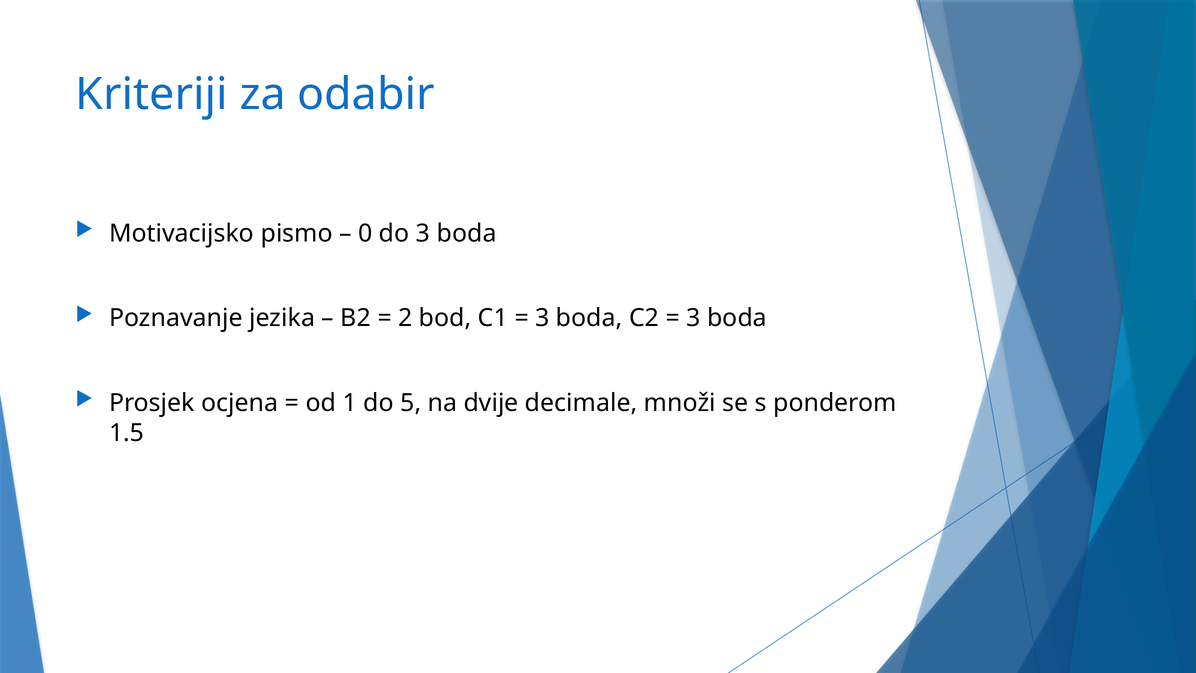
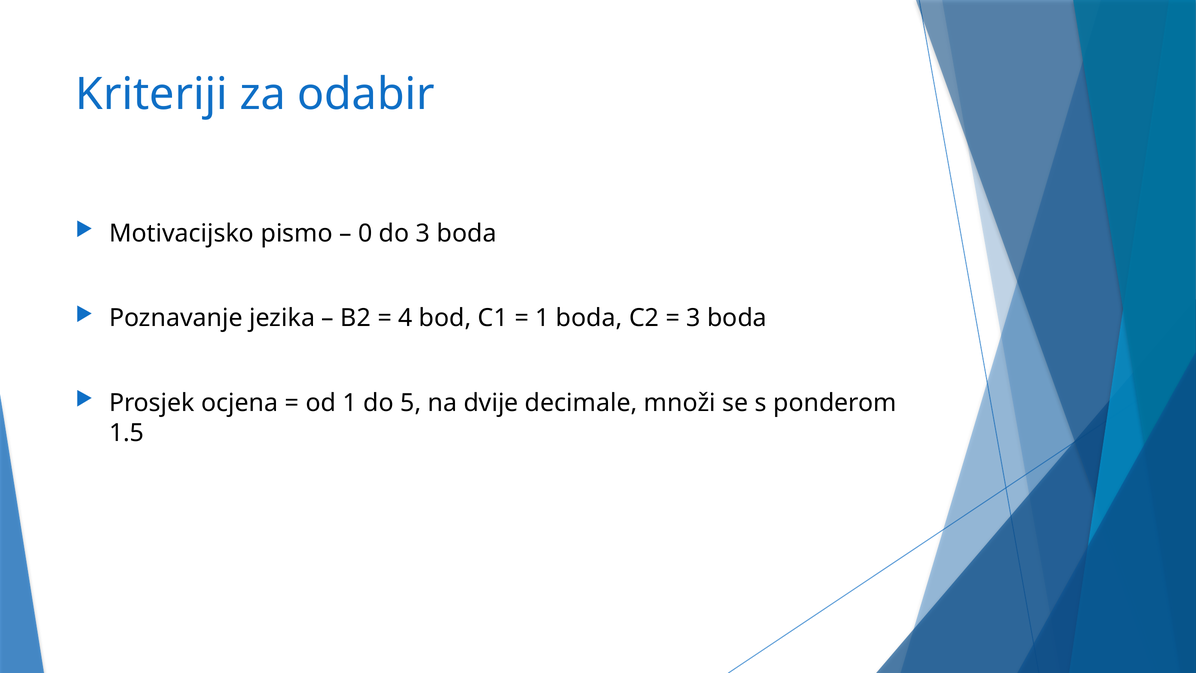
2: 2 -> 4
3 at (542, 318): 3 -> 1
